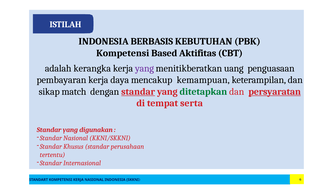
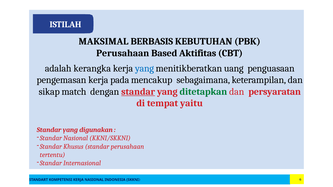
INDONESIA at (104, 42): INDONESIA -> MAKSIMAL
Kompetensi at (123, 53): Kompetensi -> Perusahaan
yang at (144, 68) colour: purple -> blue
pembayaran: pembayaran -> pengemasan
daya: daya -> pada
kemampuan: kemampuan -> sebagaimana
persyaratan underline: present -> none
serta: serta -> yaitu
